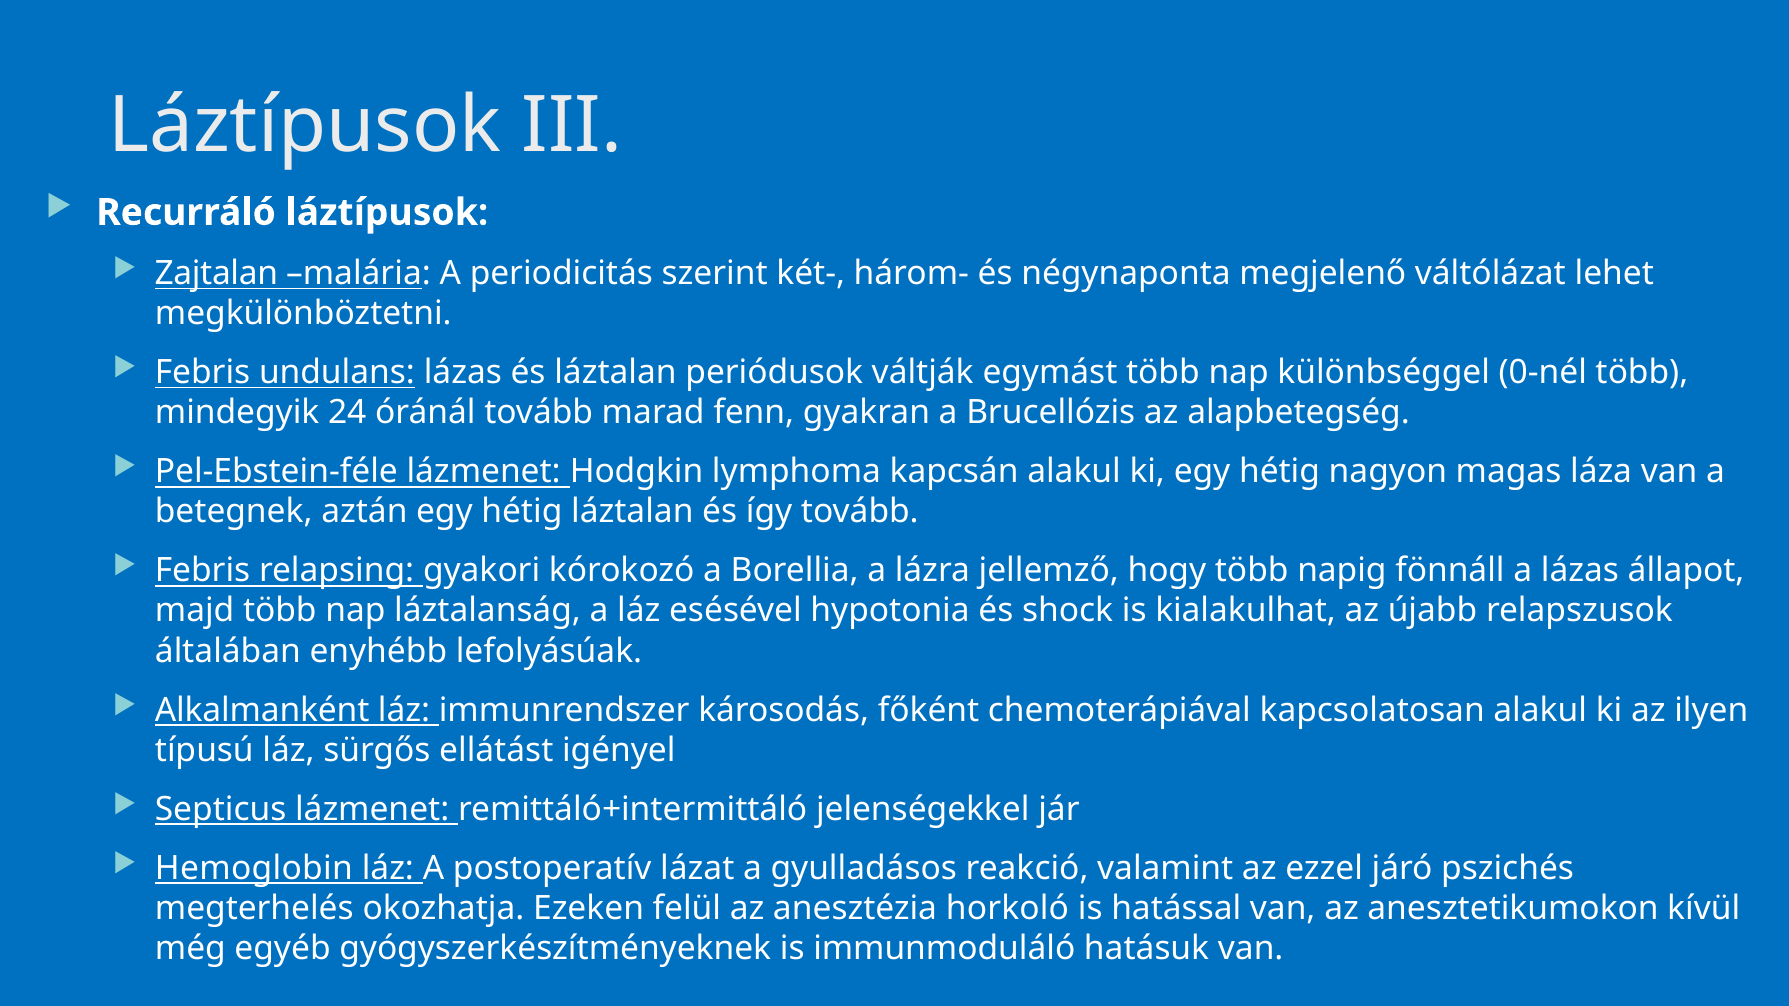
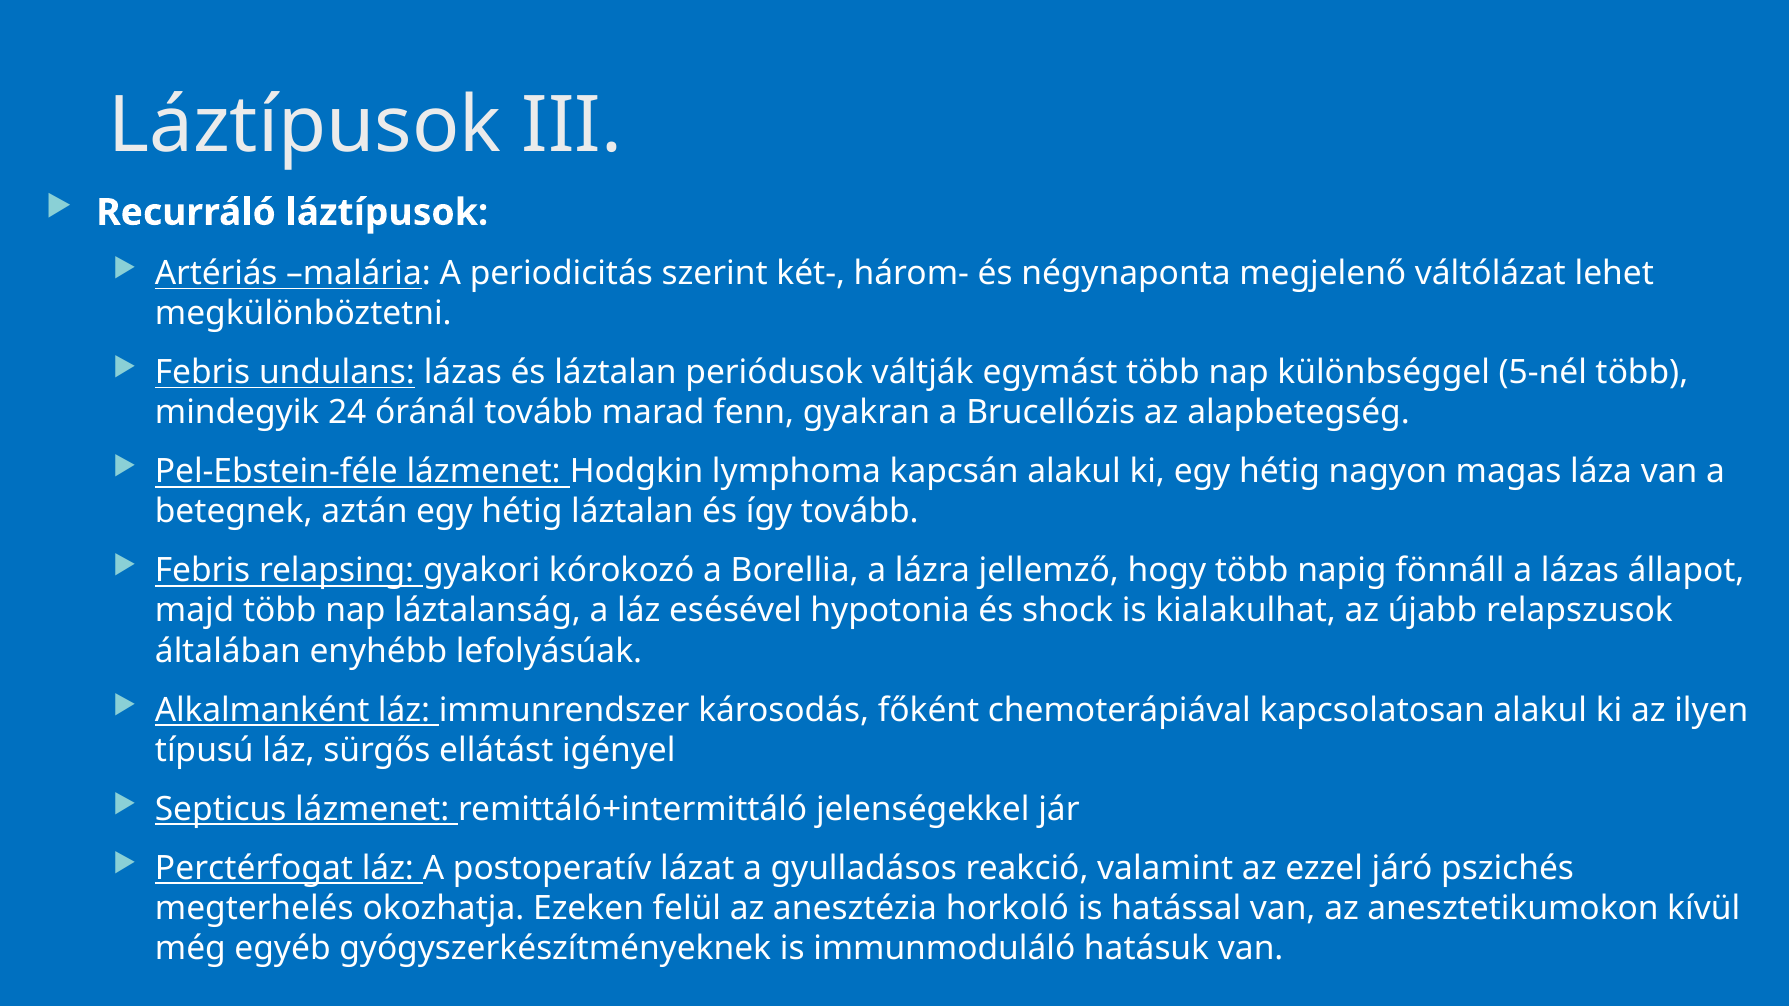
Zajtalan: Zajtalan -> Artériás
0-nél: 0-nél -> 5-nél
Hemoglobin: Hemoglobin -> Perctérfogat
